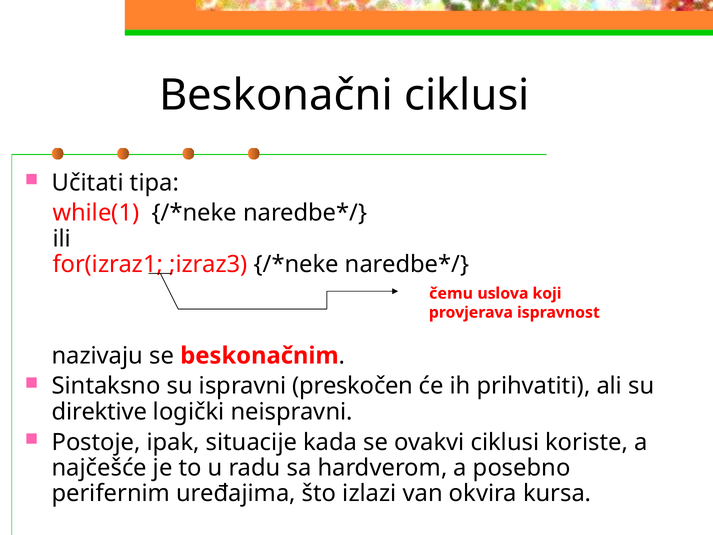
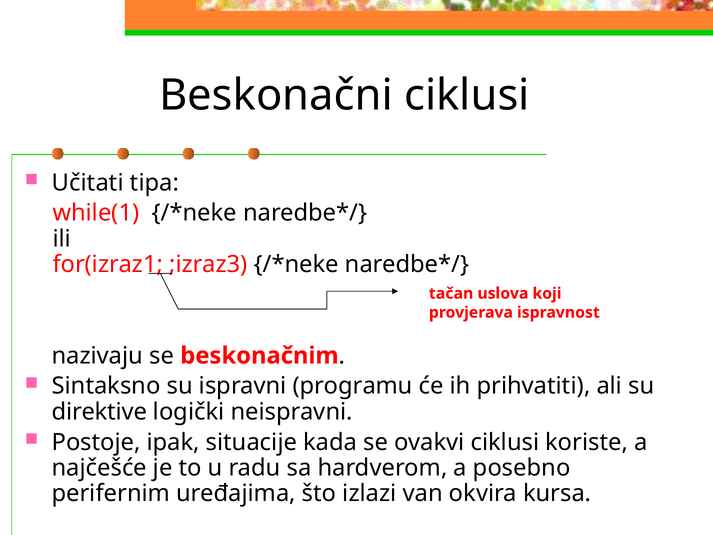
čemu: čemu -> tačan
preskočen: preskočen -> programu
